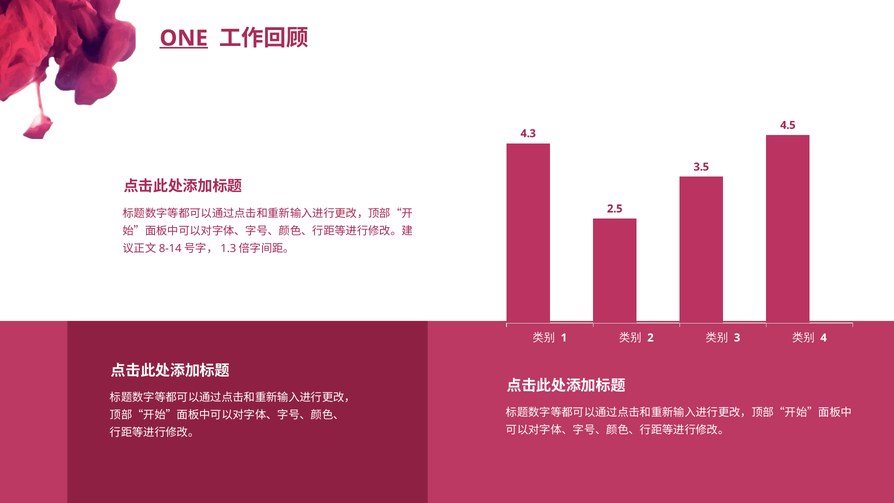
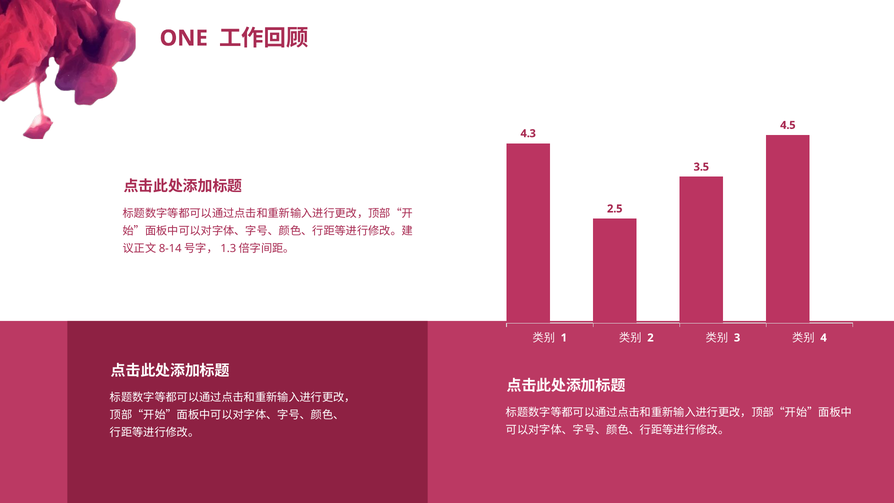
ONE underline: present -> none
